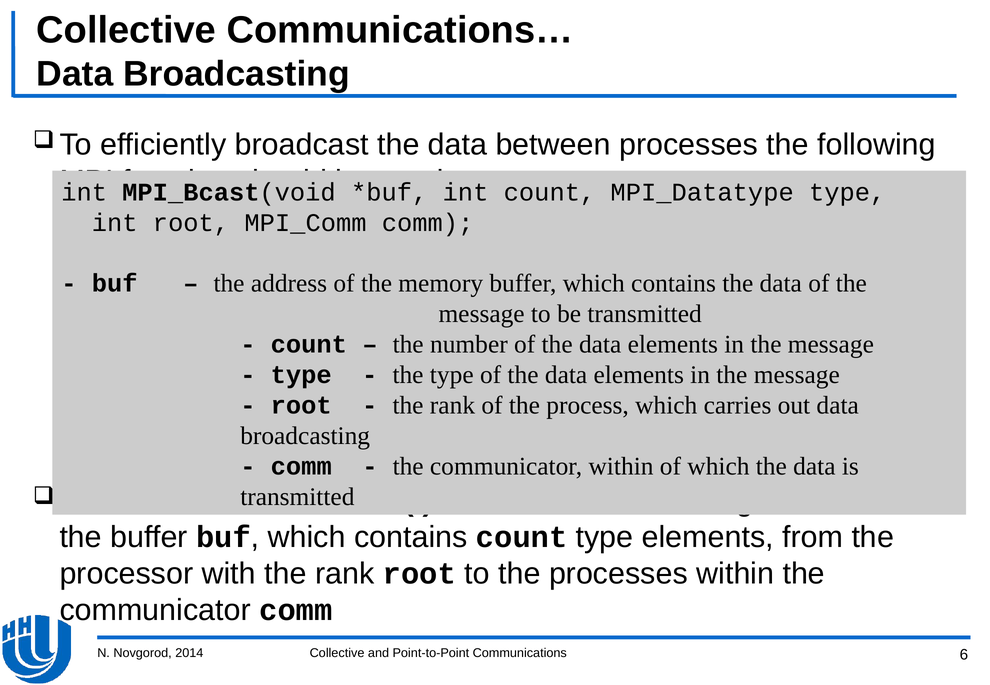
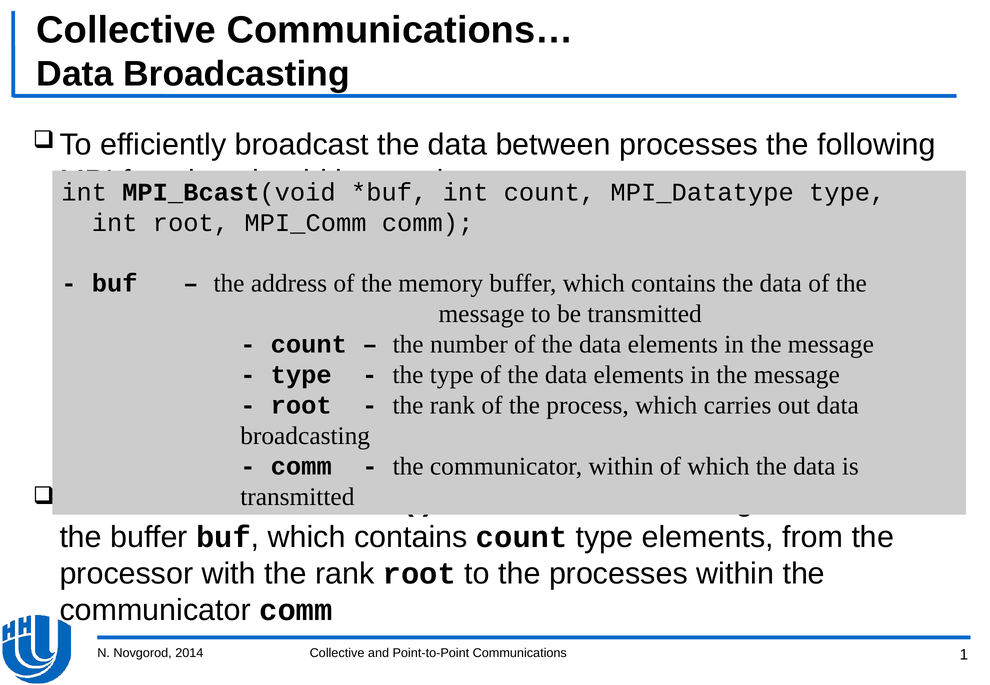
6: 6 -> 1
